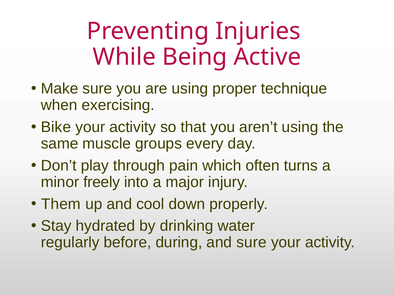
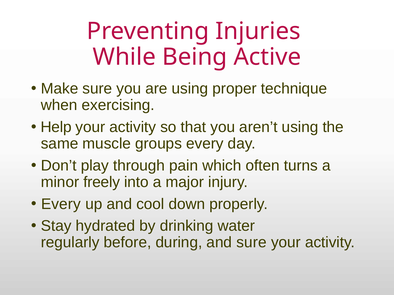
Bike: Bike -> Help
Them at (61, 204): Them -> Every
